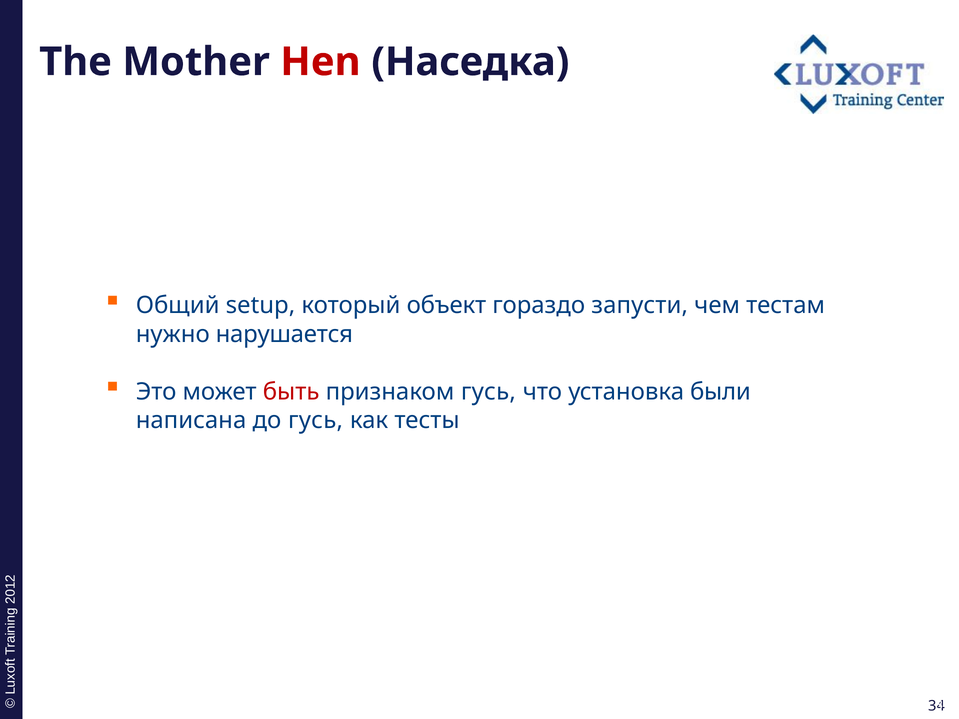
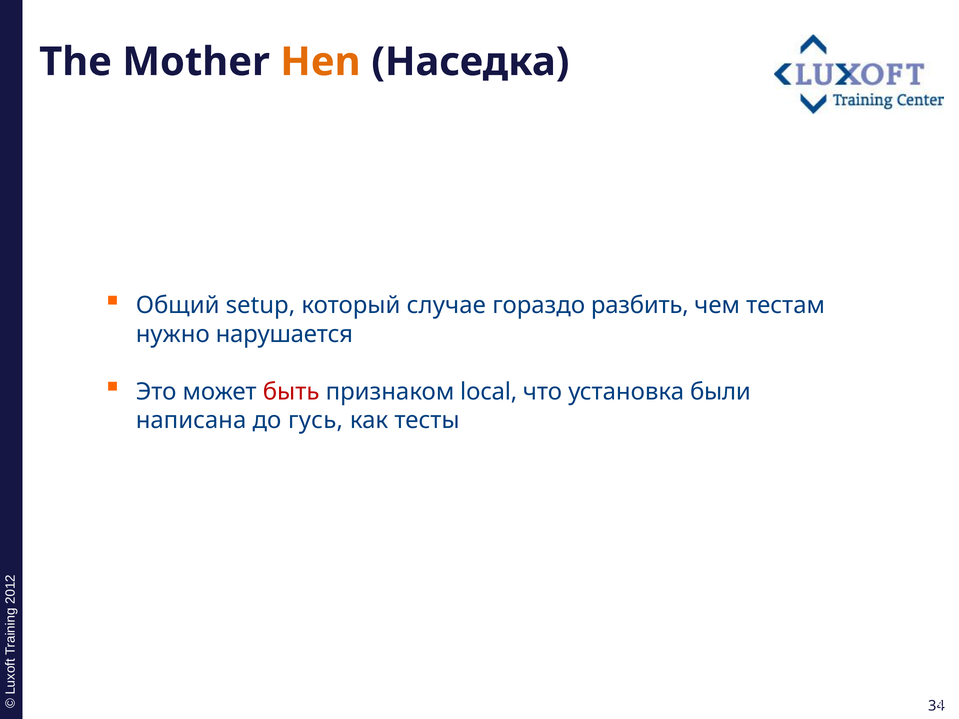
Hen colour: red -> orange
объект: объект -> случае
запусти: запусти -> разбить
признаком гусь: гусь -> local
